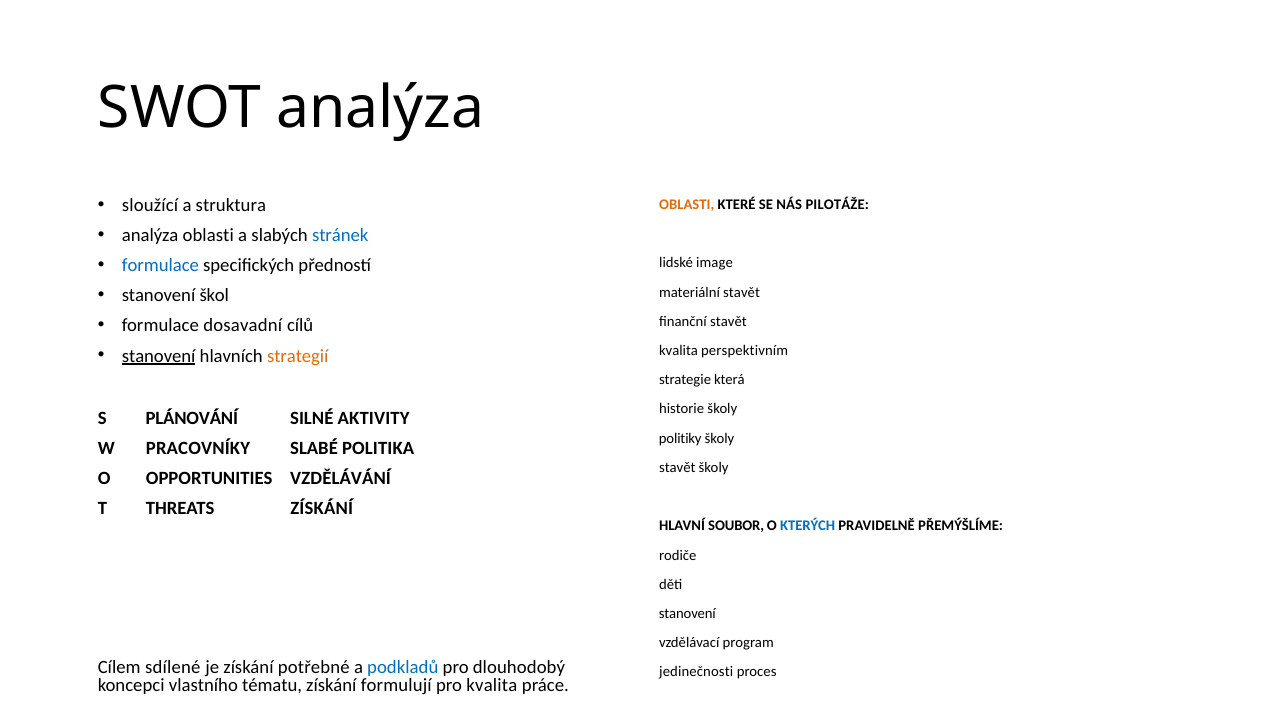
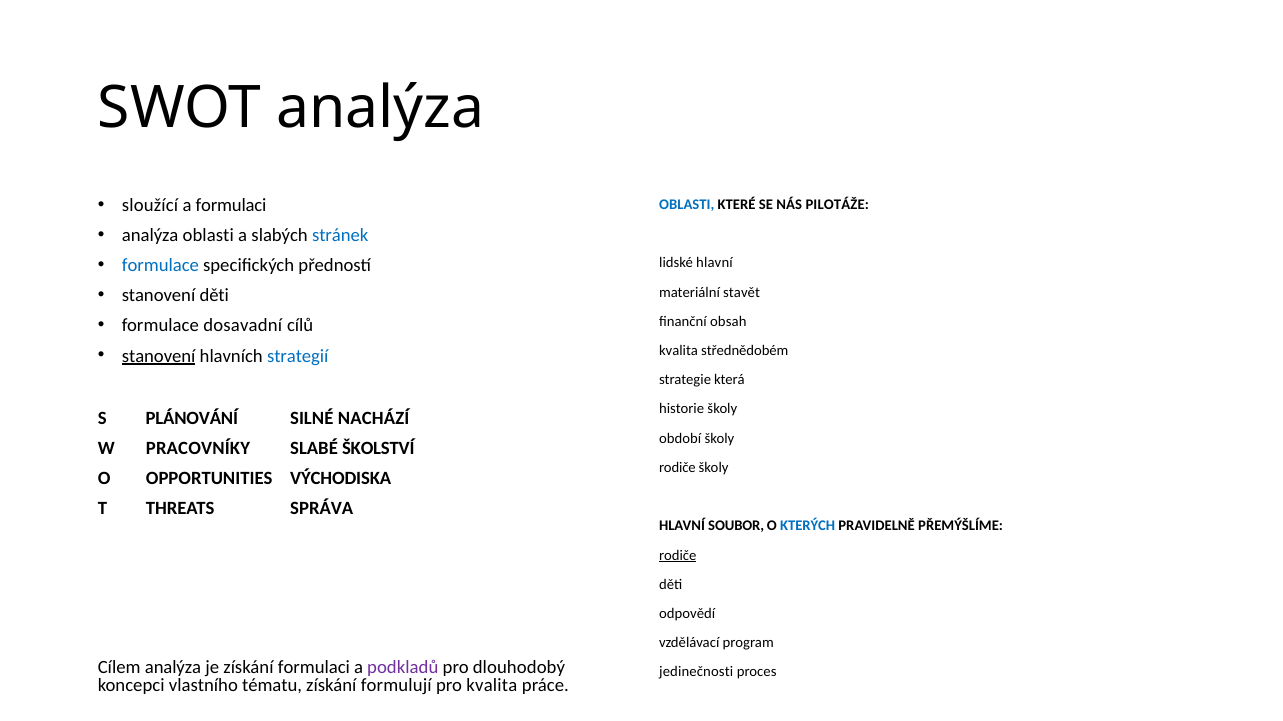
a struktura: struktura -> formulaci
OBLASTI at (687, 205) colour: orange -> blue
lidské image: image -> hlavní
stanovení škol: škol -> děti
finanční stavět: stavět -> obsah
perspektivním: perspektivním -> střednědobém
strategií colour: orange -> blue
AKTIVITY: AKTIVITY -> NACHÁZÍ
politiky: politiky -> období
POLITIKA: POLITIKA -> ŠKOLSTVÍ
stavět at (677, 468): stavět -> rodiče
VZDĚLÁVÁNÍ: VZDĚLÁVÁNÍ -> VÝCHODISKA
THREATS ZÍSKÁNÍ: ZÍSKÁNÍ -> SPRÁVA
rodiče at (678, 556) underline: none -> present
stanovení at (687, 614): stanovení -> odpovědí
Cílem sdílené: sdílené -> analýza
získání potřebné: potřebné -> formulaci
podkladů colour: blue -> purple
